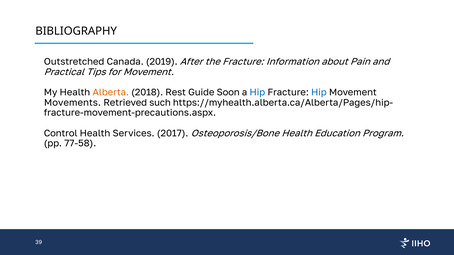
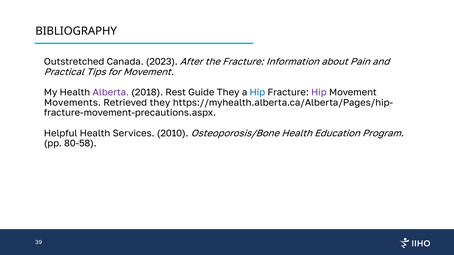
2019: 2019 -> 2023
Alberta colour: orange -> purple
Guide Soon: Soon -> They
Hip at (319, 93) colour: blue -> purple
Retrieved such: such -> they
Control: Control -> Helpful
2017: 2017 -> 2010
77-58: 77-58 -> 80-58
